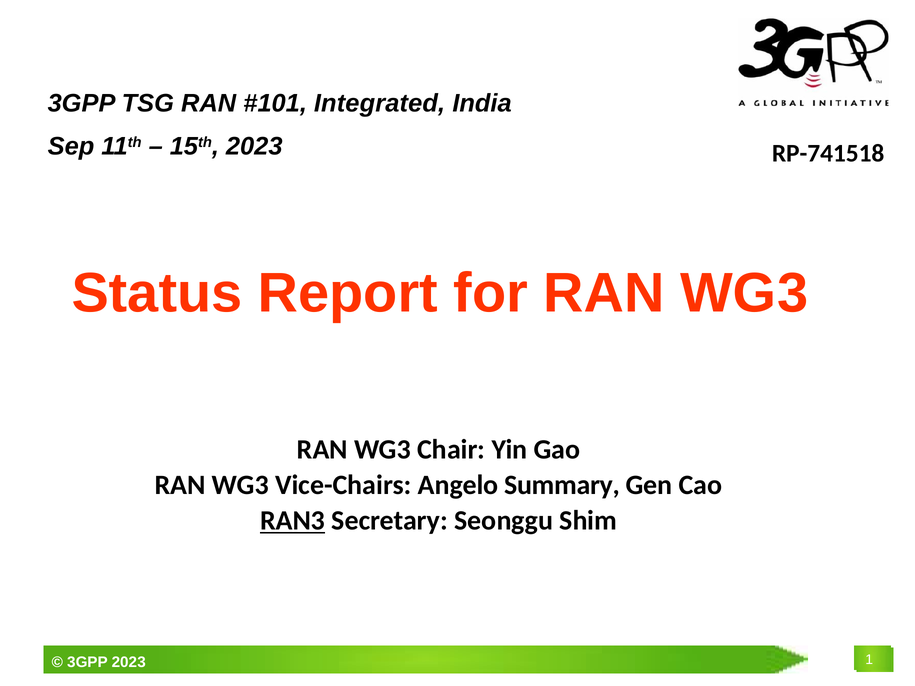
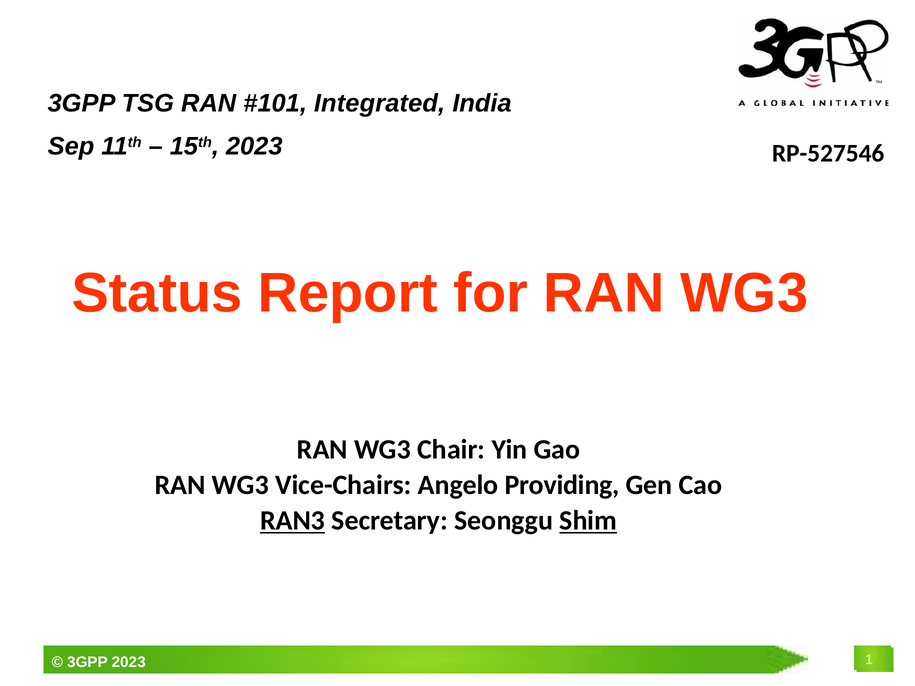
RP-741518: RP-741518 -> RP-527546
Summary: Summary -> Providing
Shim underline: none -> present
